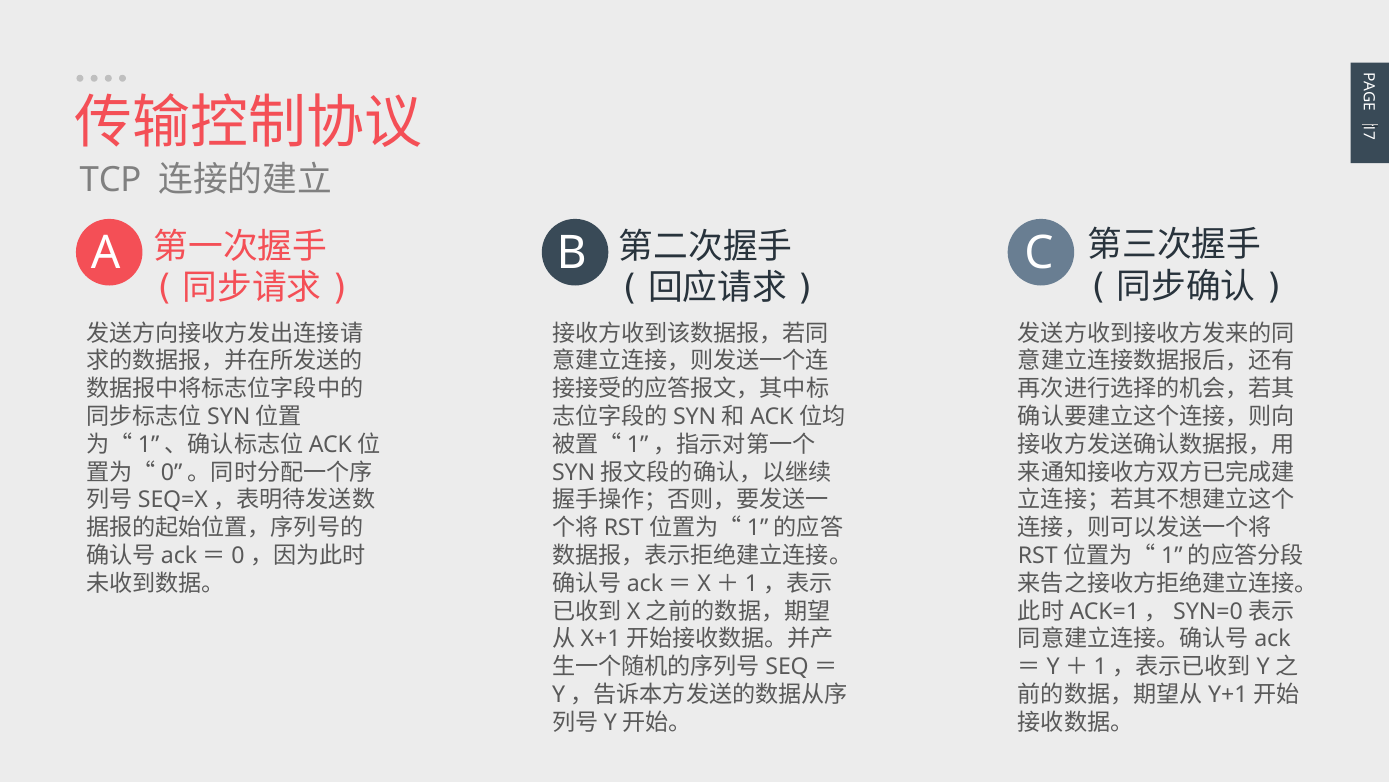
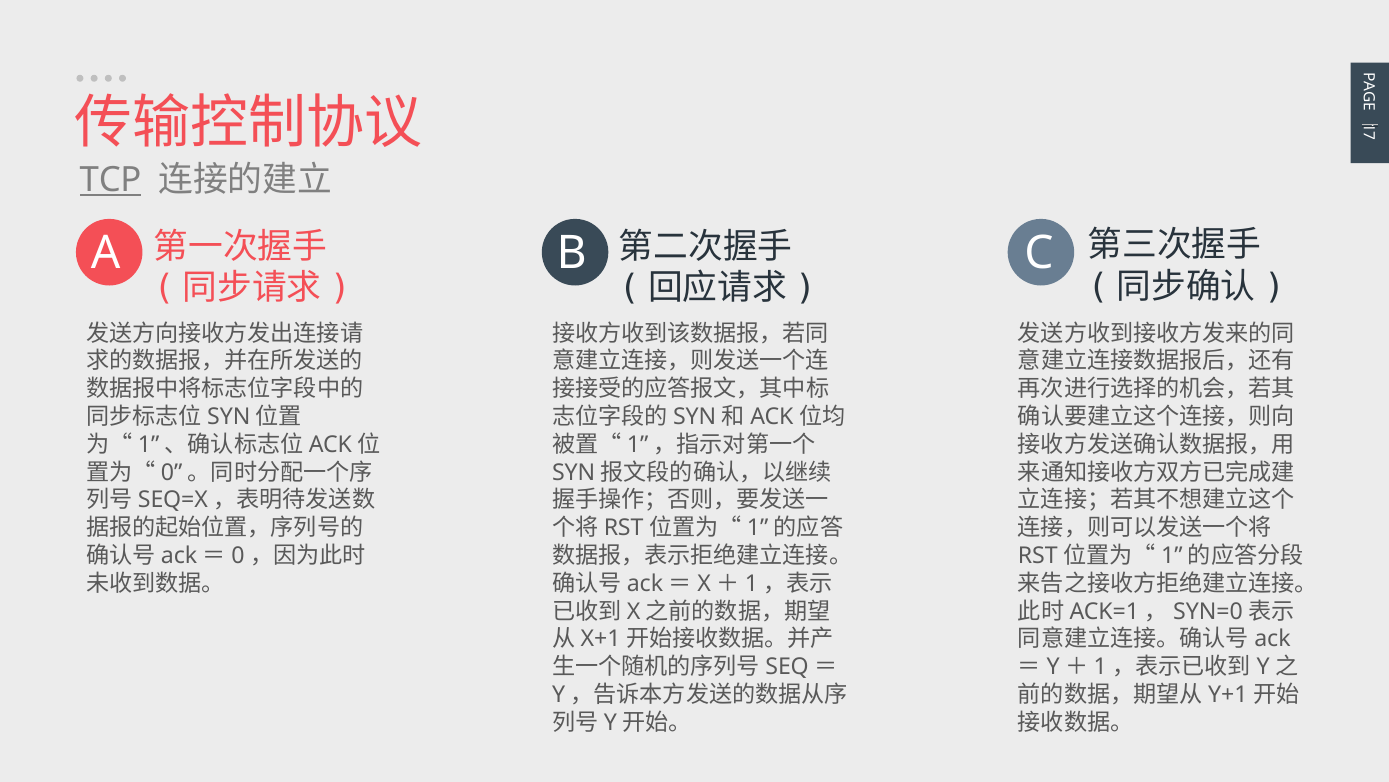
TCP underline: none -> present
